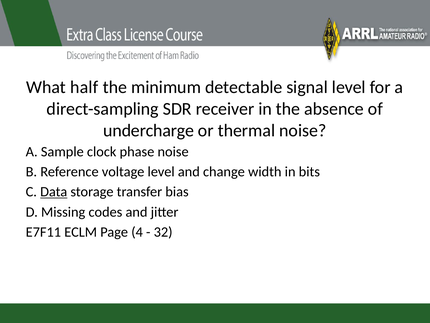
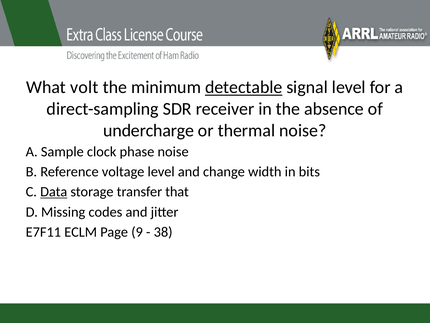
half: half -> volt
detectable underline: none -> present
bias: bias -> that
4: 4 -> 9
32: 32 -> 38
